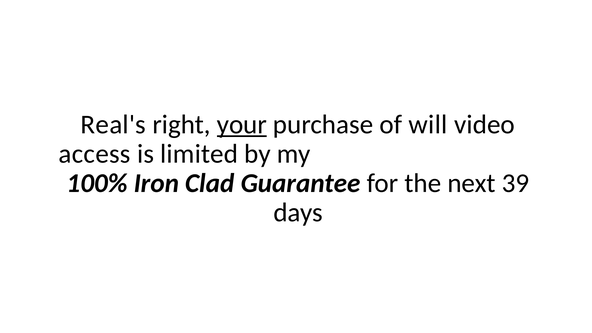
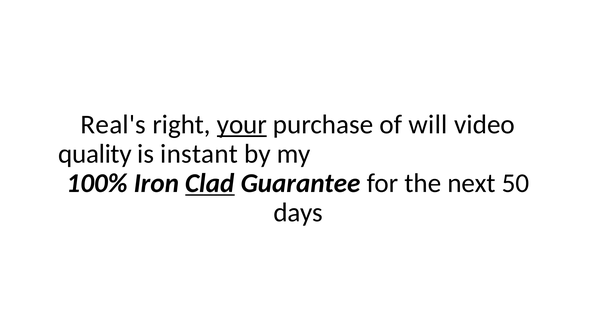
access: access -> quality
limited: limited -> instant
Clad underline: none -> present
39: 39 -> 50
